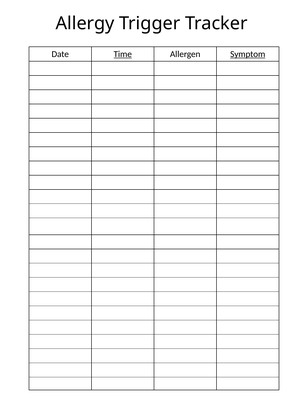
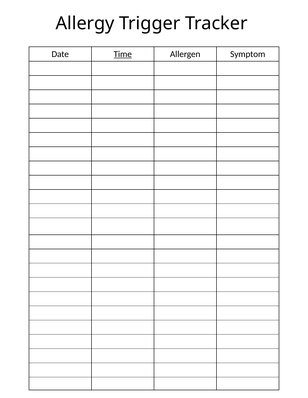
Symptom underline: present -> none
